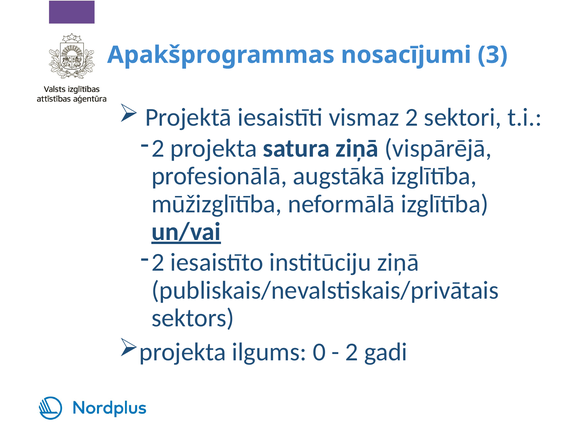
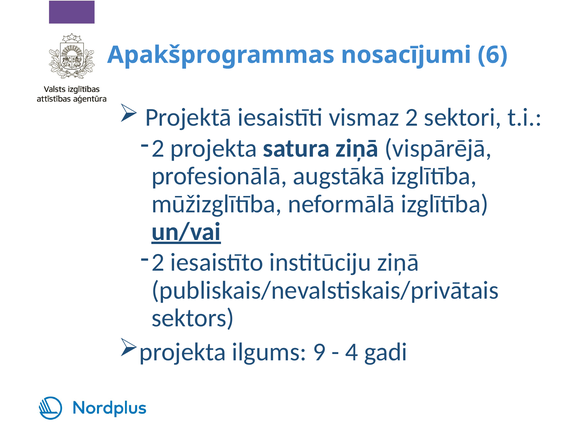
3: 3 -> 6
0: 0 -> 9
2 at (352, 352): 2 -> 4
